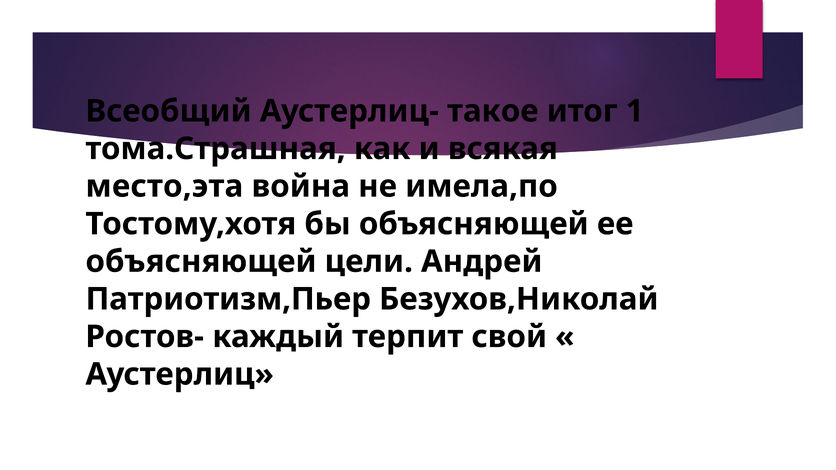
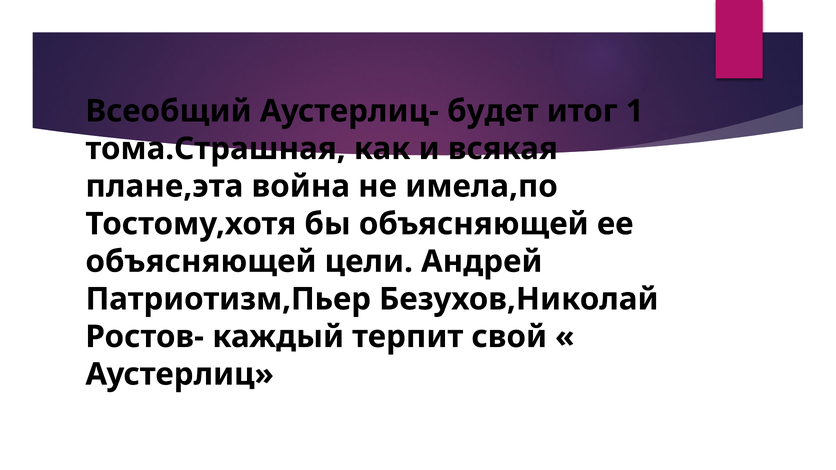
такое: такое -> будет
место,эта: место,эта -> плане,эта
